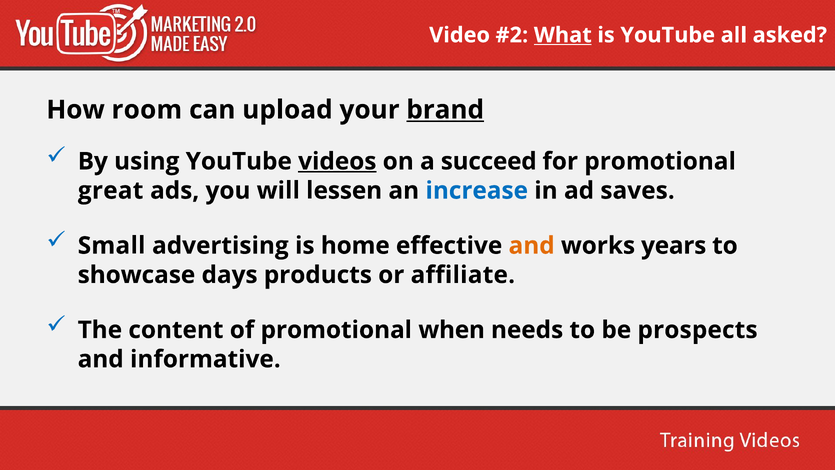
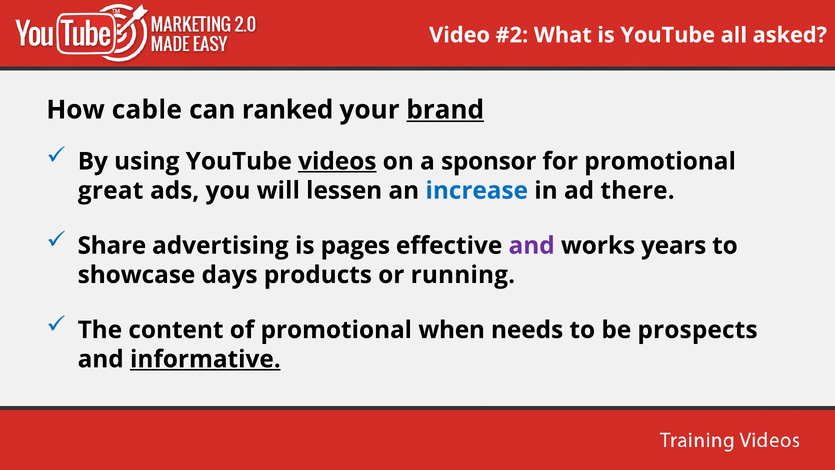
What underline: present -> none
room: room -> cable
upload: upload -> ranked
succeed: succeed -> sponsor
saves: saves -> there
Small: Small -> Share
home: home -> pages
and at (532, 246) colour: orange -> purple
affiliate: affiliate -> running
informative underline: none -> present
